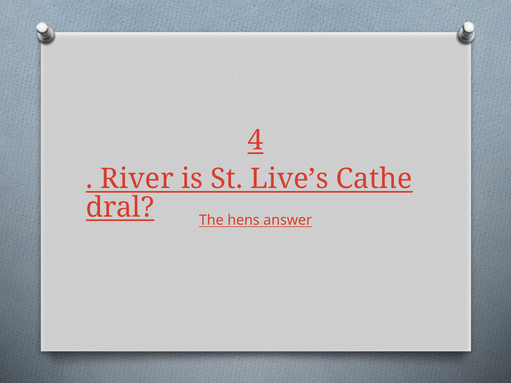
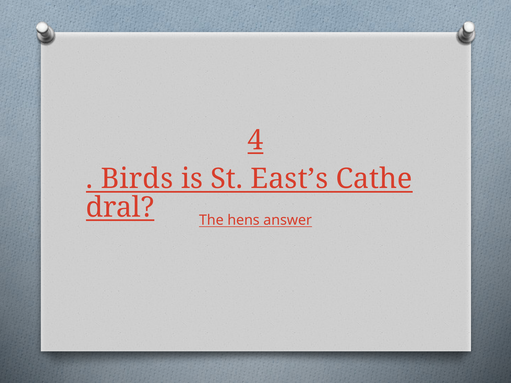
River: River -> Birds
Live’s: Live’s -> East’s
